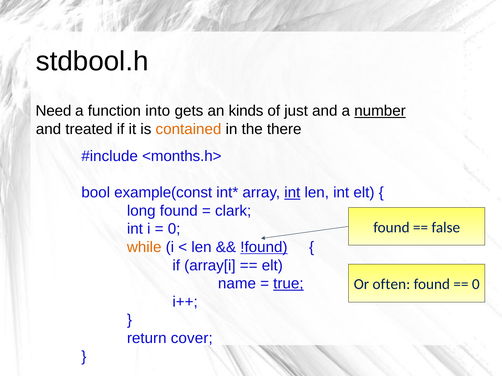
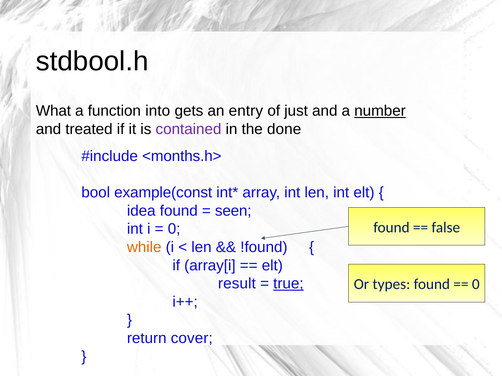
Need: Need -> What
kinds: kinds -> entry
contained colour: orange -> purple
there: there -> done
int at (292, 193) underline: present -> none
long: long -> idea
clark: clark -> seen
!found underline: present -> none
name: name -> result
often: often -> types
